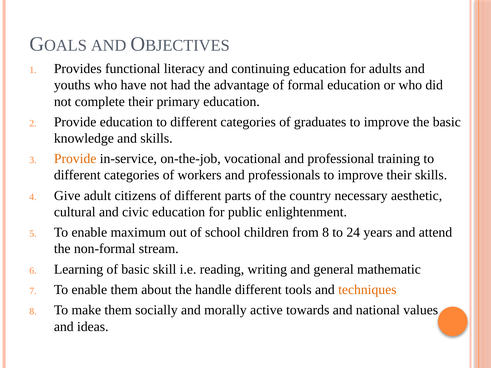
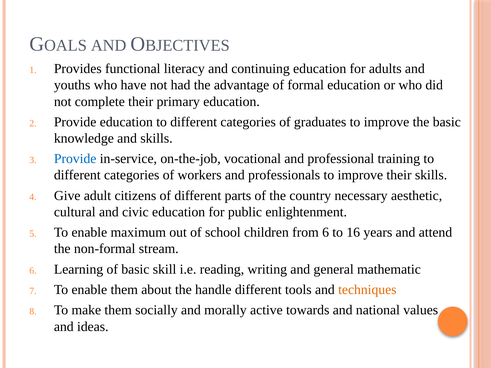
Provide at (75, 159) colour: orange -> blue
from 8: 8 -> 6
24: 24 -> 16
